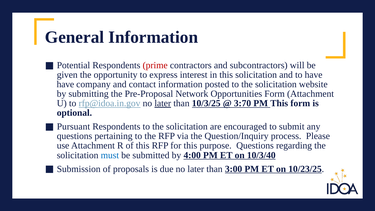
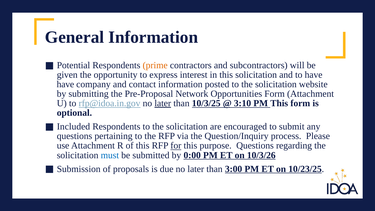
prime colour: red -> orange
3:70: 3:70 -> 3:10
Pursuant: Pursuant -> Included
for underline: none -> present
4:00: 4:00 -> 0:00
10/3/40: 10/3/40 -> 10/3/26
